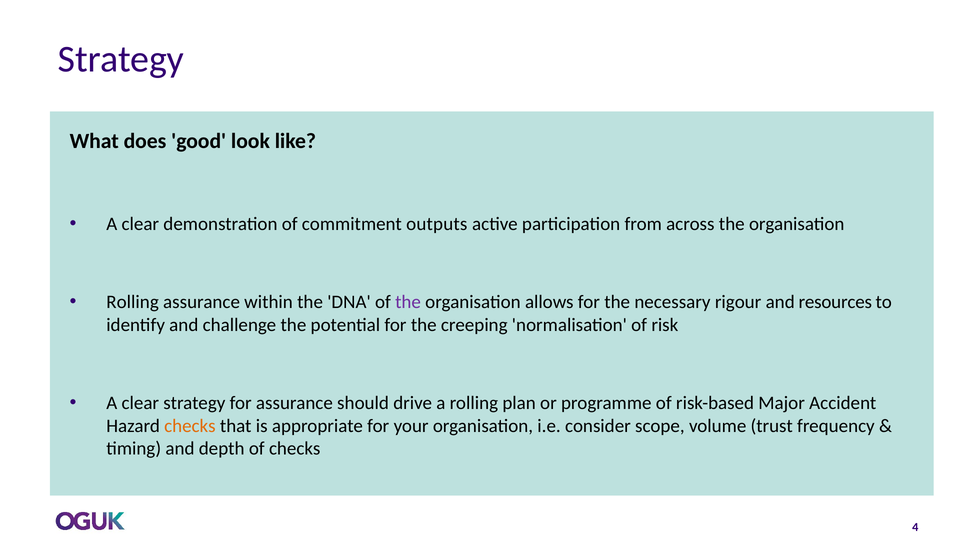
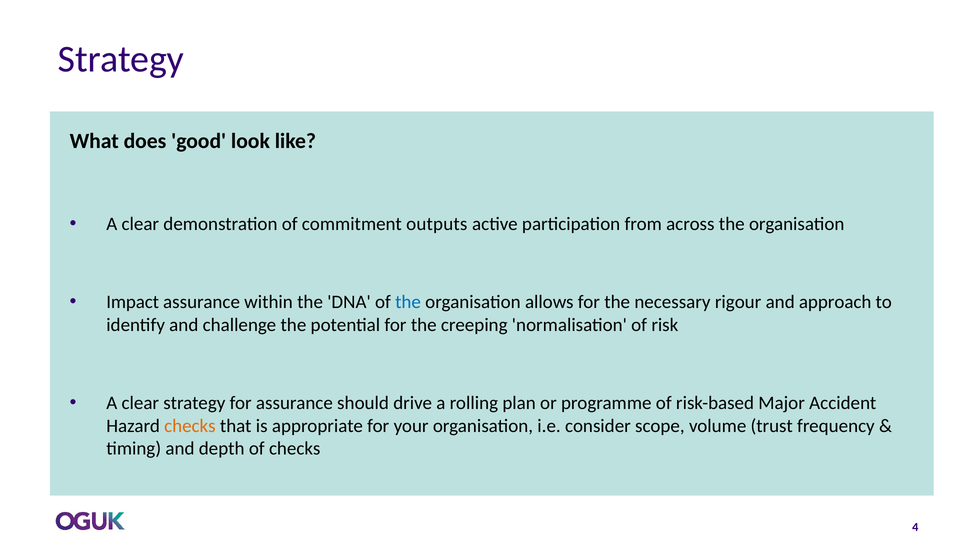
Rolling at (133, 302): Rolling -> Impact
the at (408, 302) colour: purple -> blue
resources: resources -> approach
